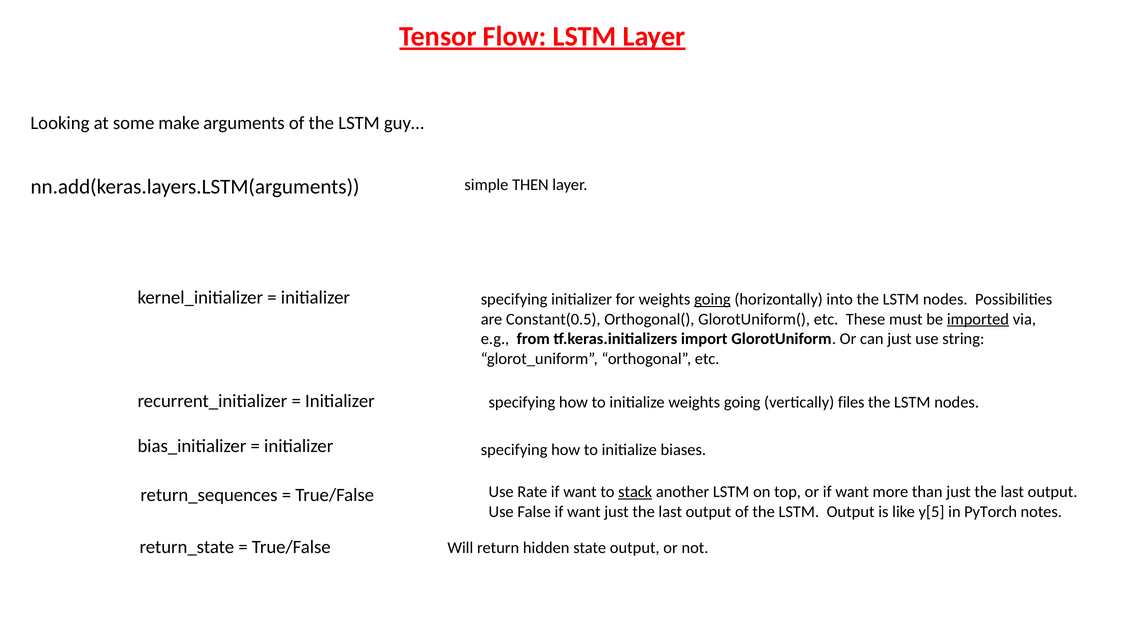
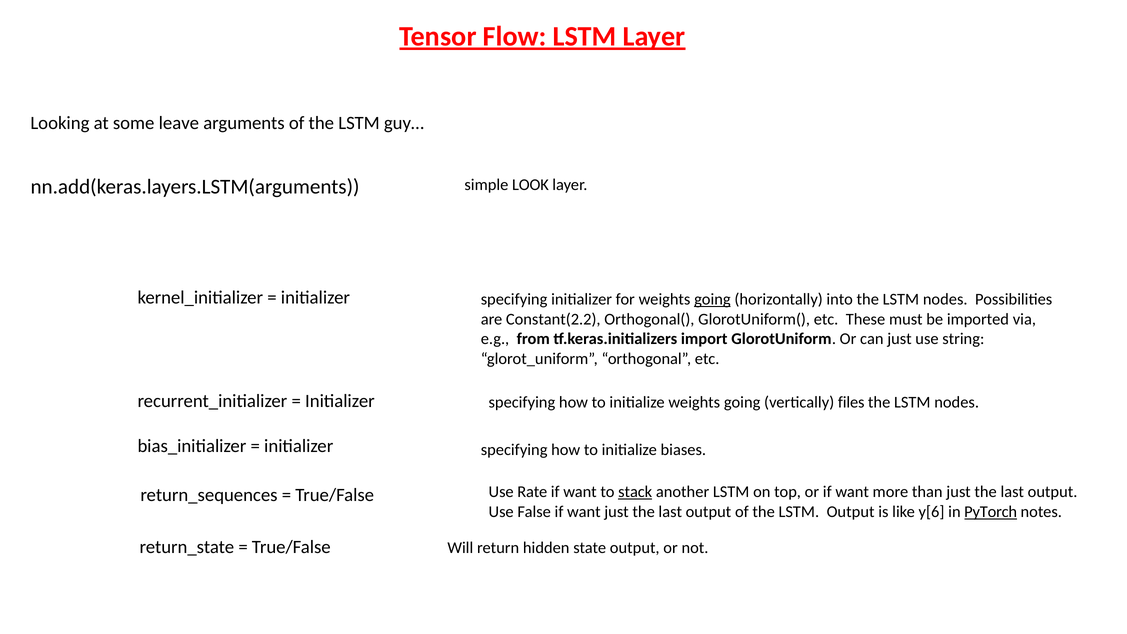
make: make -> leave
THEN: THEN -> LOOK
Constant(0.5: Constant(0.5 -> Constant(2.2
imported underline: present -> none
y[5: y[5 -> y[6
PyTorch underline: none -> present
